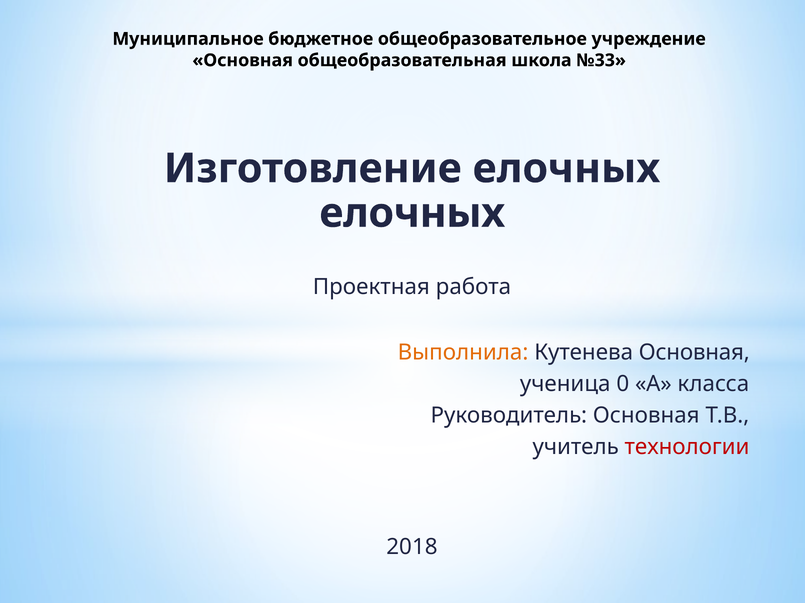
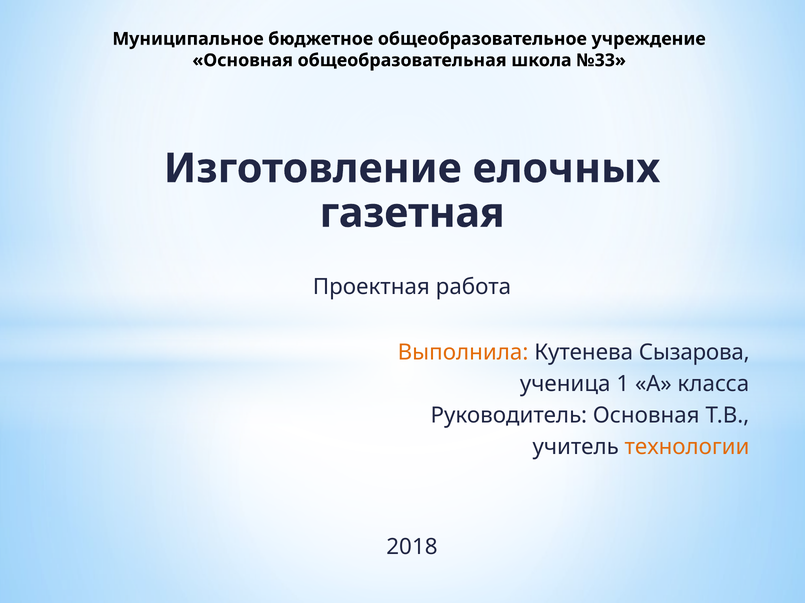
елочных at (412, 213): елочных -> газетная
Кутенева Основная: Основная -> Сызарова
0: 0 -> 1
технологии colour: red -> orange
